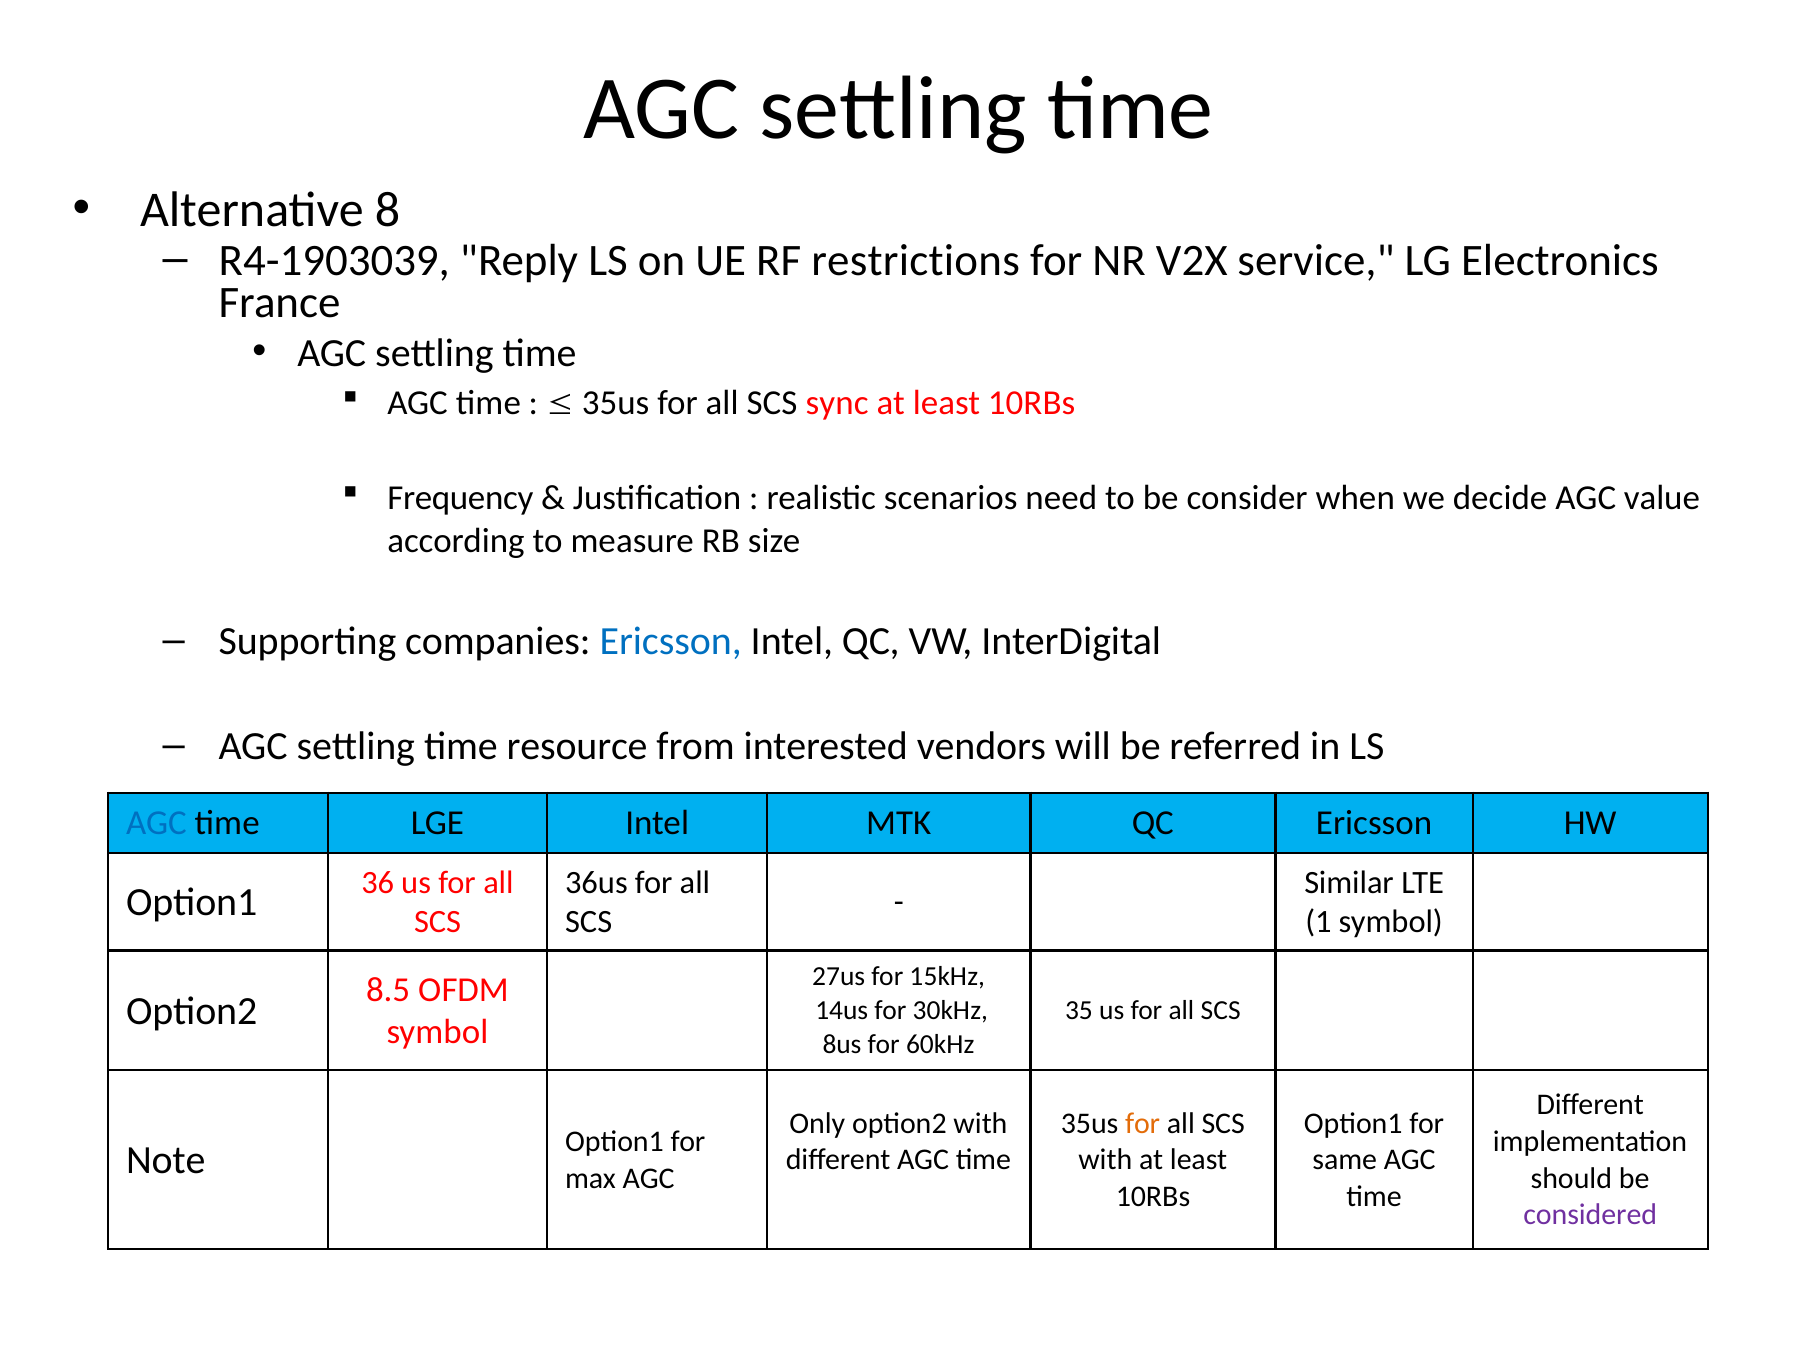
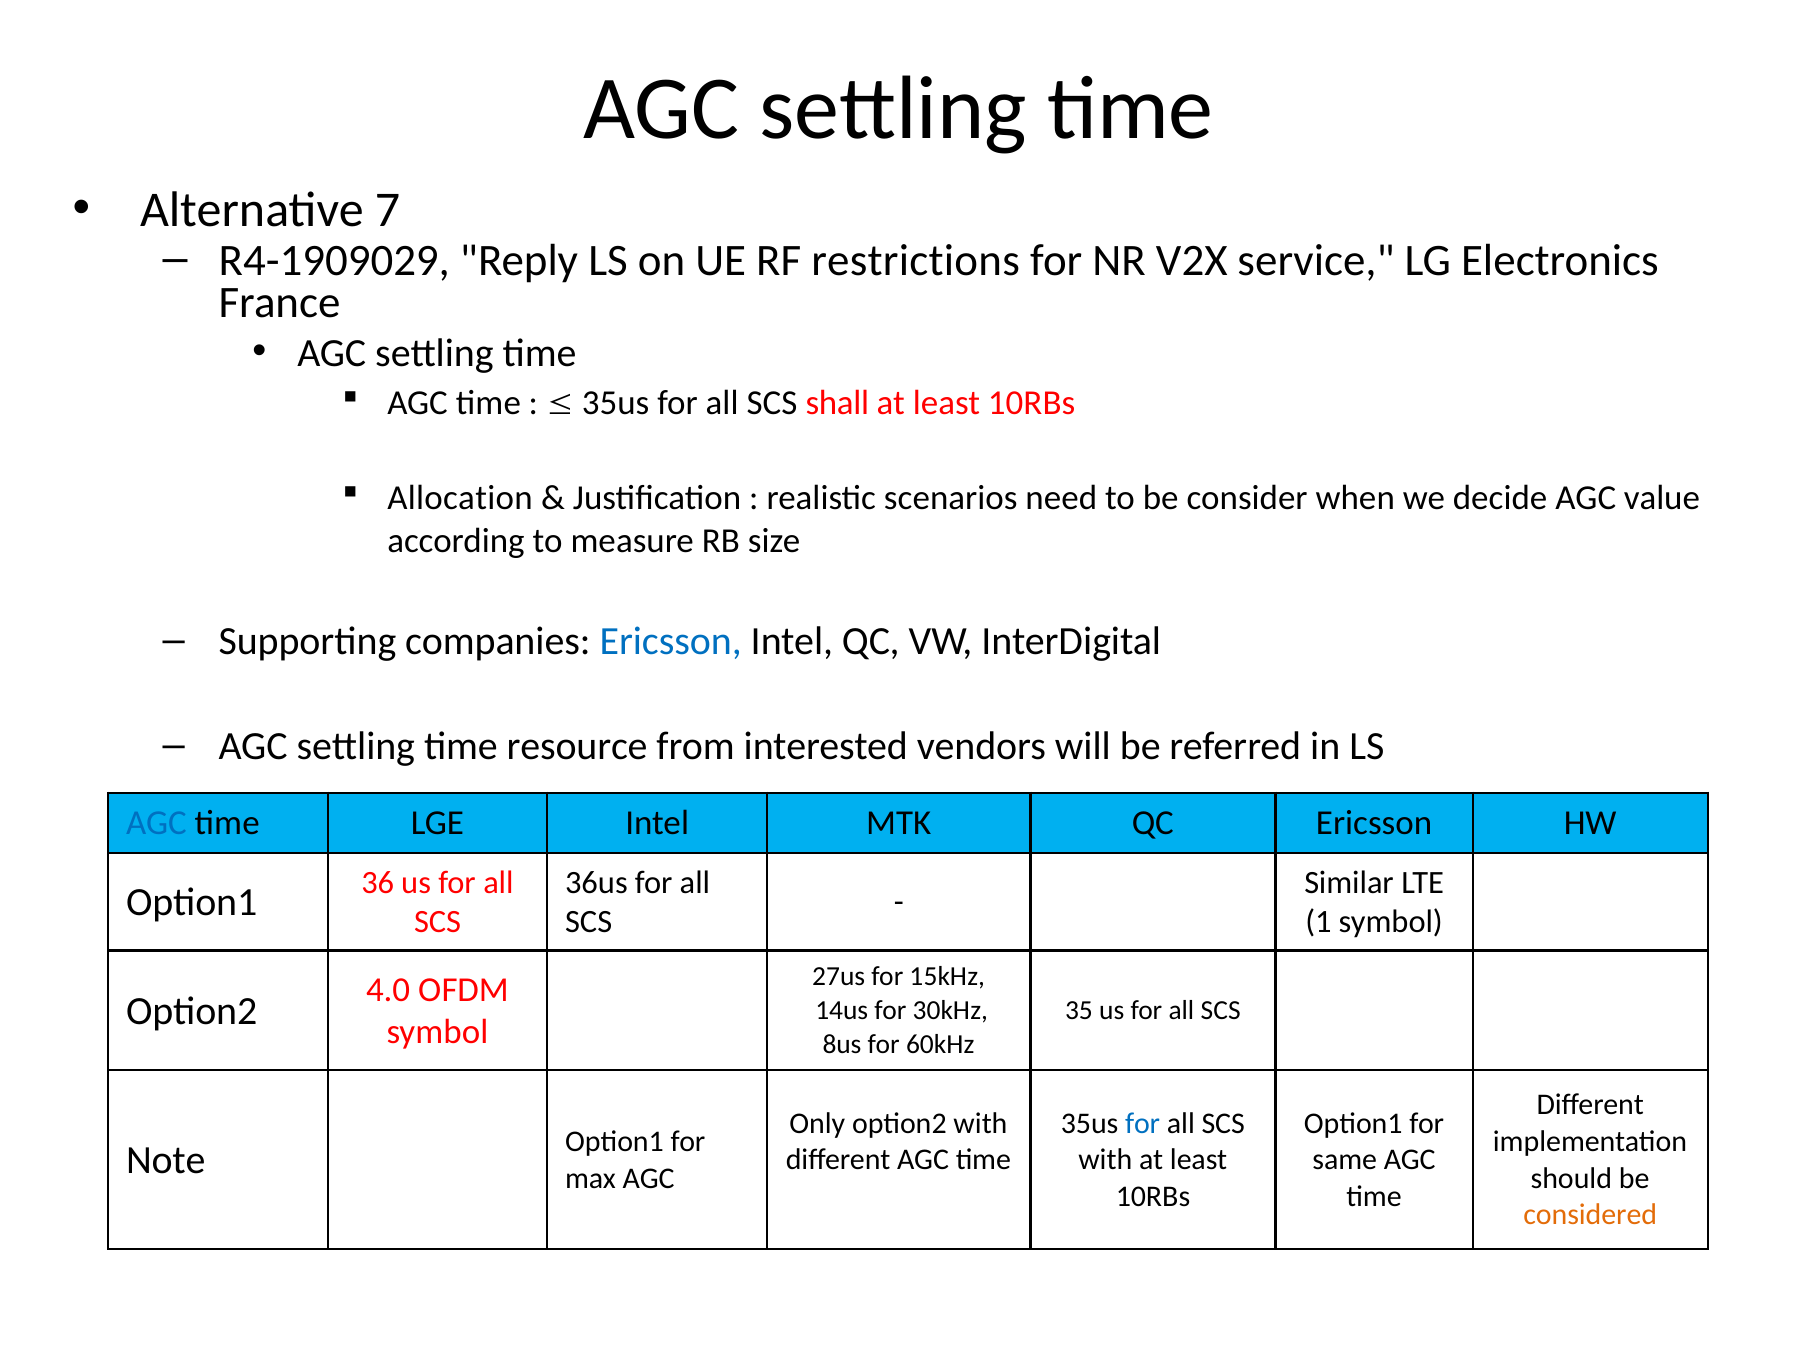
8: 8 -> 7
R4-1903039: R4-1903039 -> R4-1909029
sync: sync -> shall
Frequency: Frequency -> Allocation
8.5: 8.5 -> 4.0
for at (1143, 1123) colour: orange -> blue
considered colour: purple -> orange
